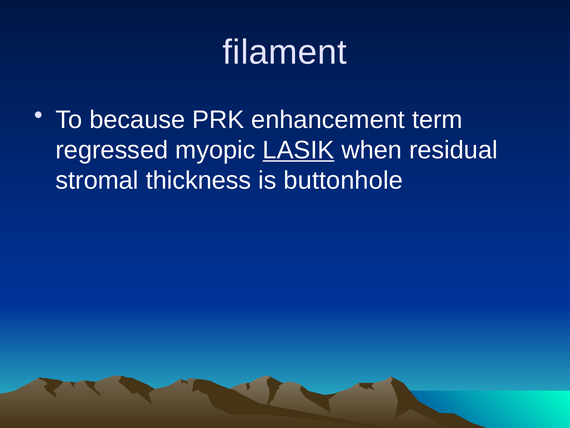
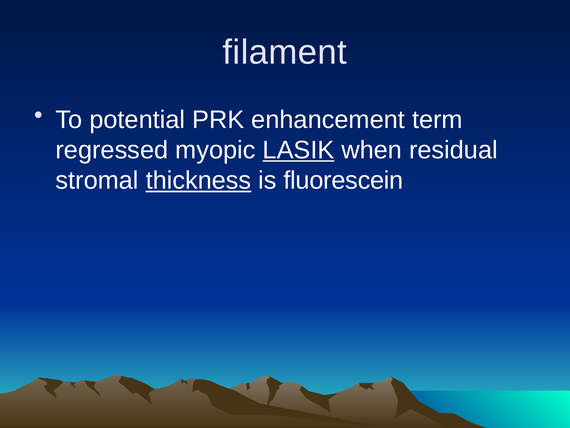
because: because -> potential
thickness underline: none -> present
buttonhole: buttonhole -> fluorescein
